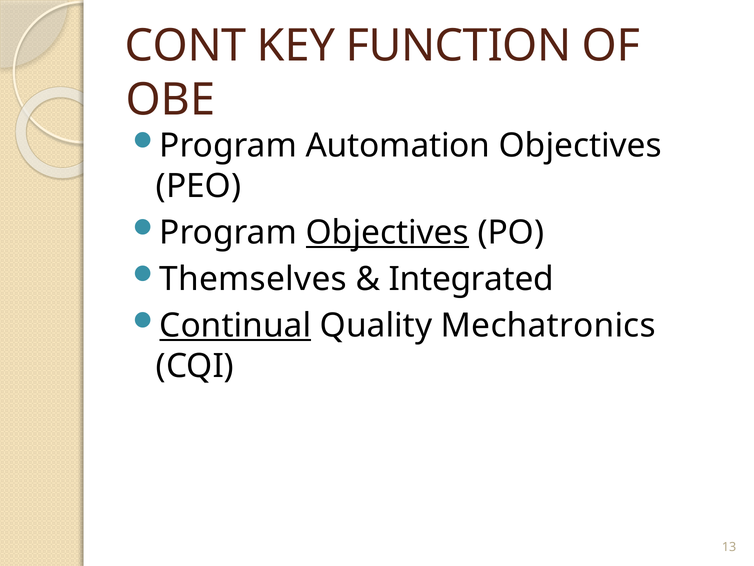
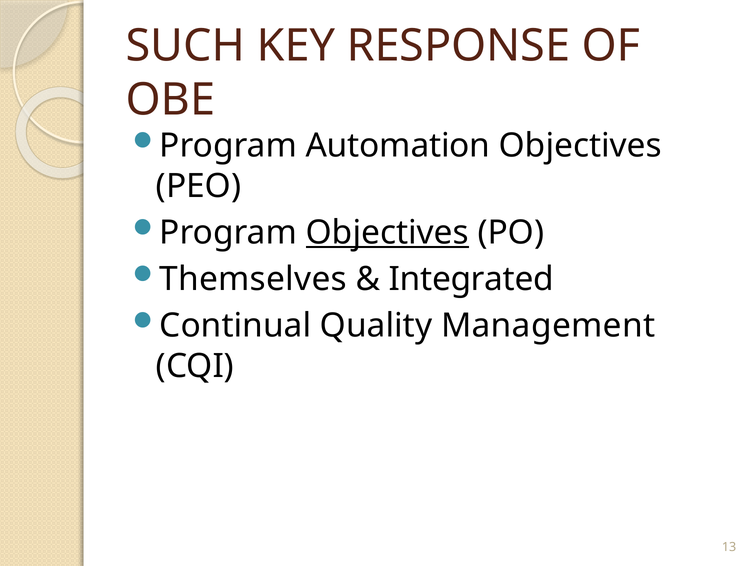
CONT: CONT -> SUCH
FUNCTION: FUNCTION -> RESPONSE
Continual underline: present -> none
Mechatronics: Mechatronics -> Management
